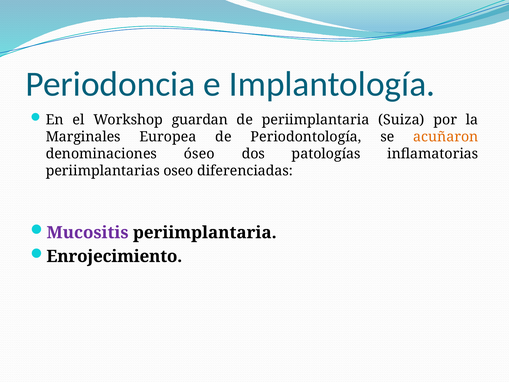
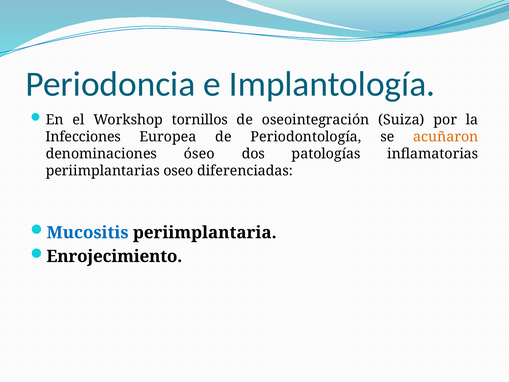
guardan: guardan -> tornillos
de periimplantaria: periimplantaria -> oseointegración
Marginales: Marginales -> Infecciones
Mucositis colour: purple -> blue
